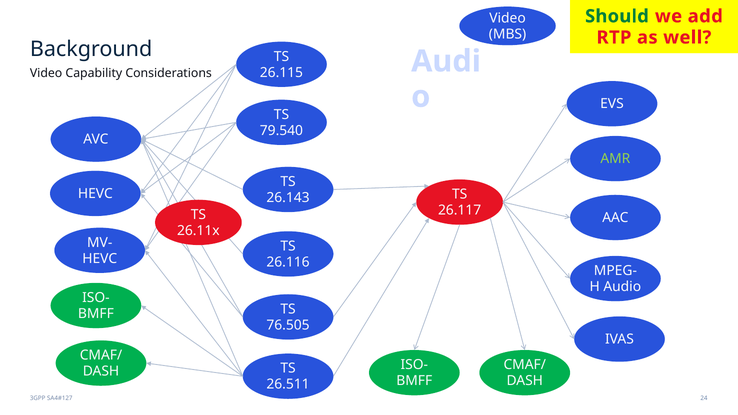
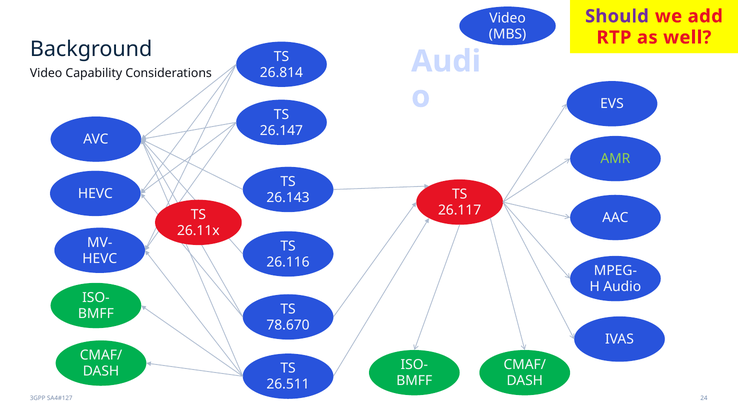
Should colour: green -> purple
26.115: 26.115 -> 26.814
79.540: 79.540 -> 26.147
76.505: 76.505 -> 78.670
